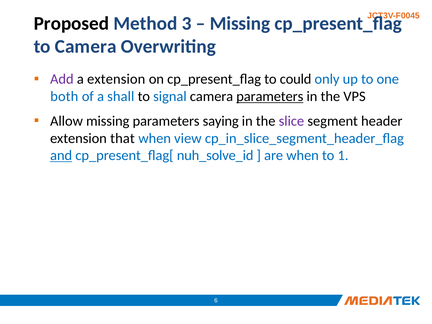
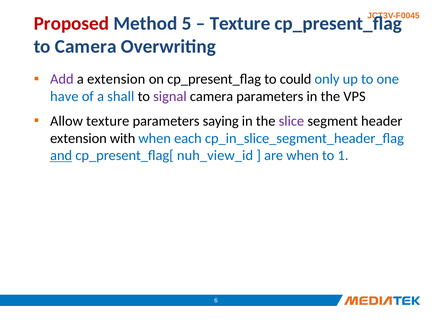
Proposed colour: black -> red
3: 3 -> 5
Missing at (240, 24): Missing -> Texture
both: both -> have
signal colour: blue -> purple
parameters at (270, 96) underline: present -> none
Allow missing: missing -> texture
that: that -> with
view: view -> each
nuh_solve_id: nuh_solve_id -> nuh_view_id
